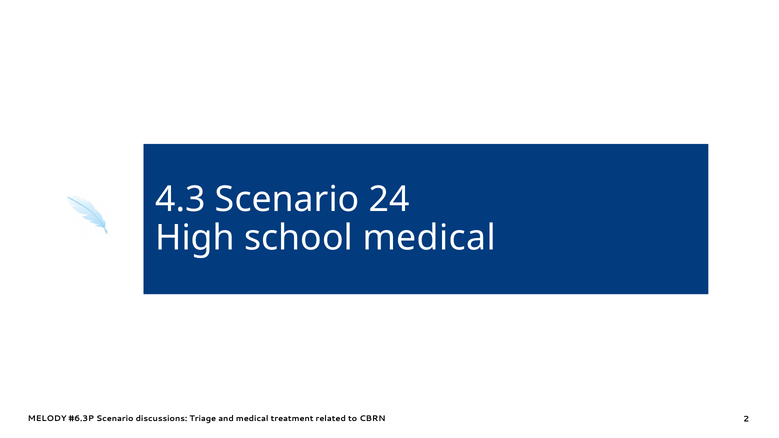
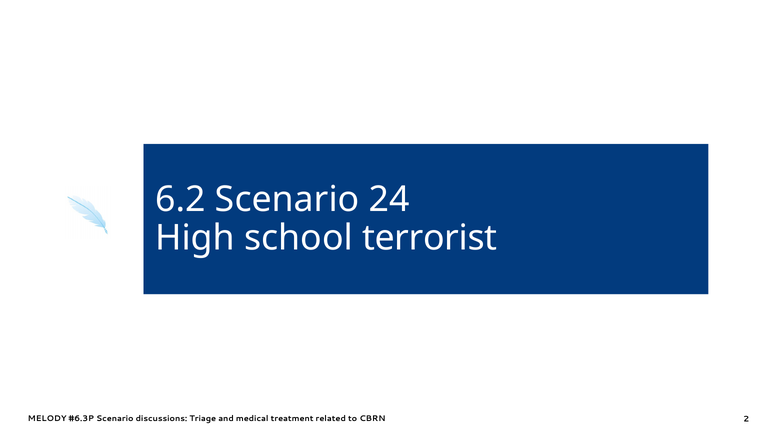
4.3: 4.3 -> 6.2
school medical: medical -> terrorist
